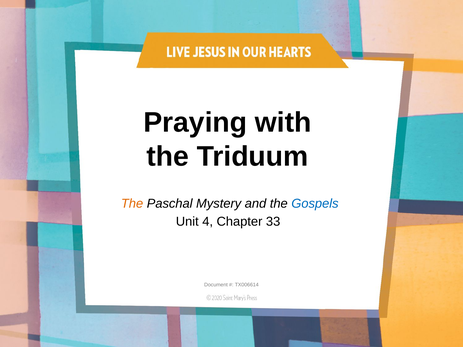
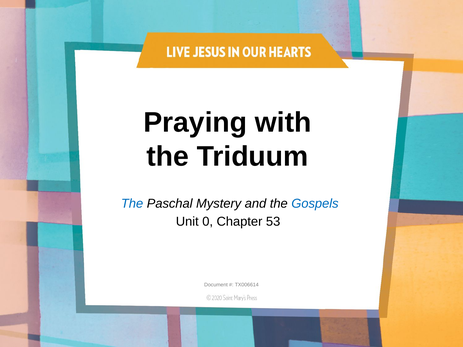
The at (132, 204) colour: orange -> blue
4: 4 -> 0
33: 33 -> 53
